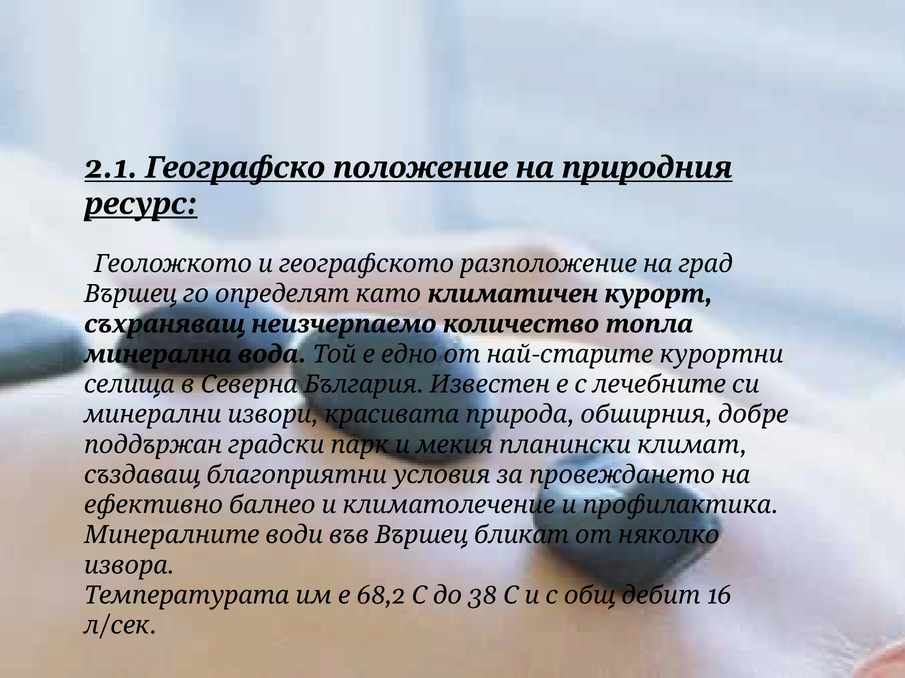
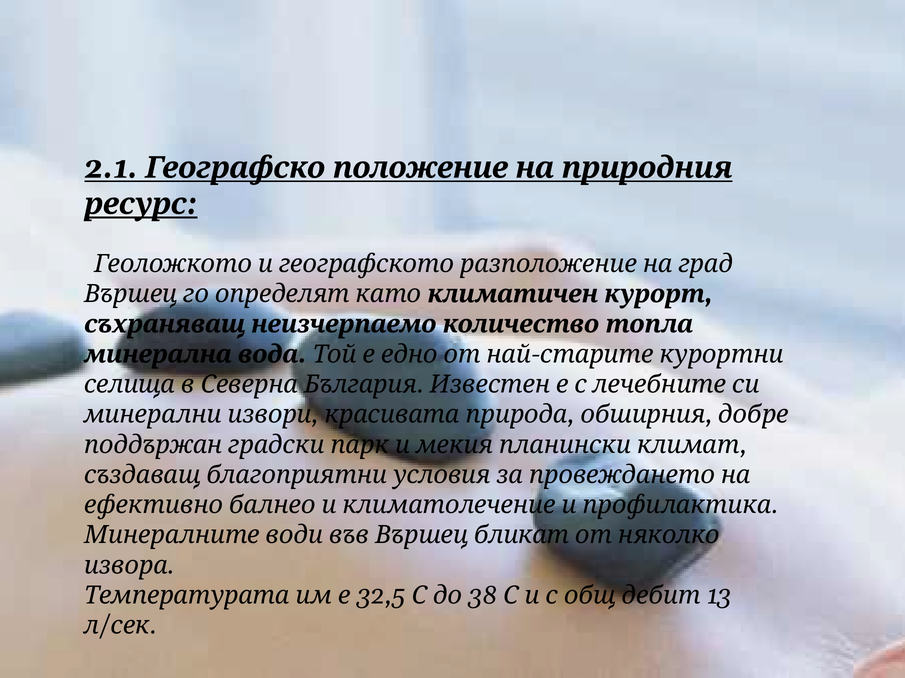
68,2: 68,2 -> 32,5
16: 16 -> 13
